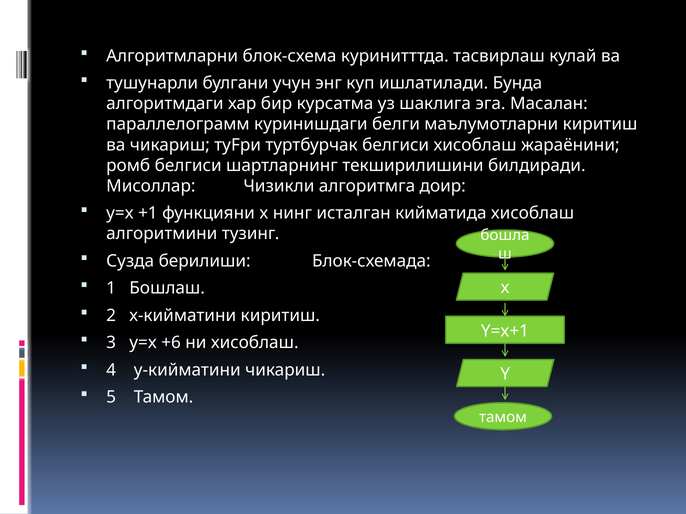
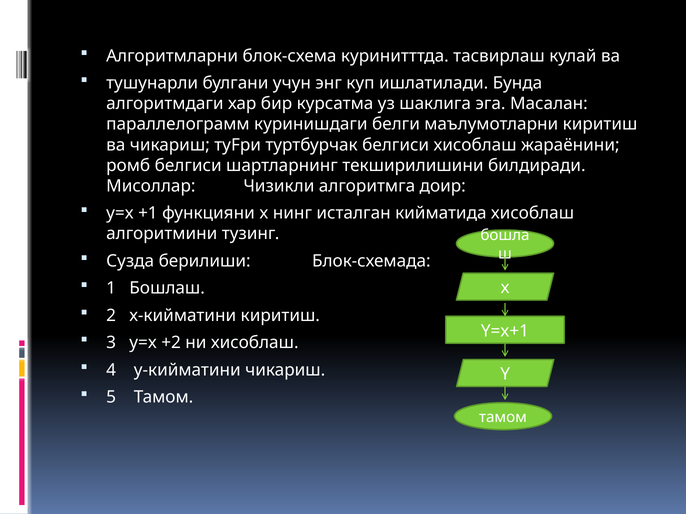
+6: +6 -> +2
